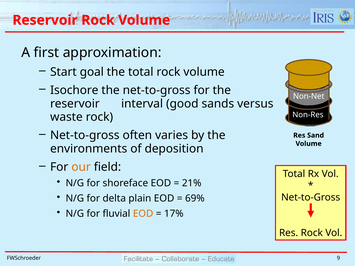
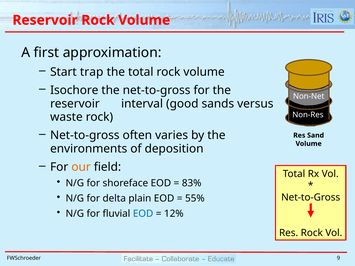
goal: goal -> trap
21%: 21% -> 83%
69%: 69% -> 55%
EOD at (143, 214) colour: orange -> blue
17%: 17% -> 12%
